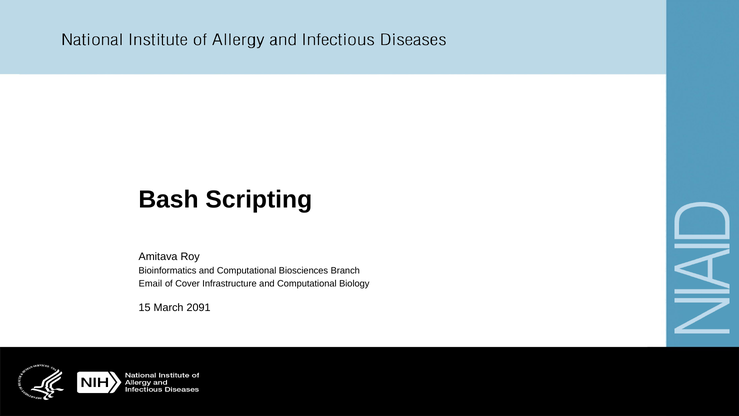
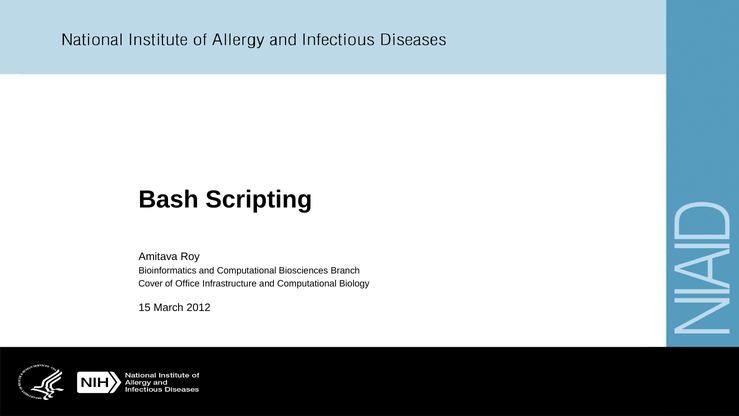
Email: Email -> Cover
Cover: Cover -> Office
2091: 2091 -> 2012
